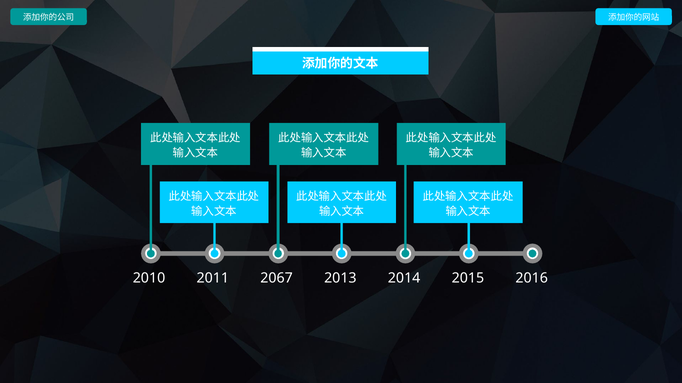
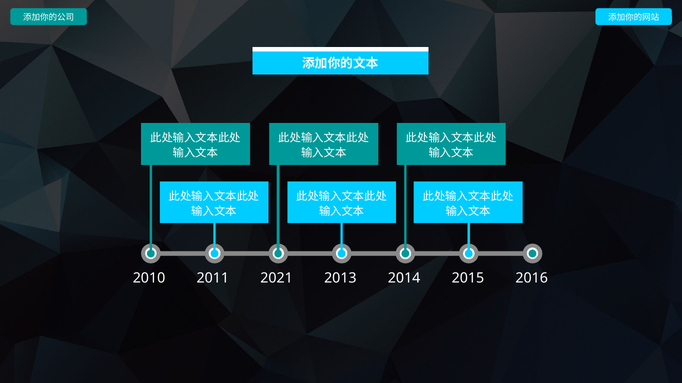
2067: 2067 -> 2021
